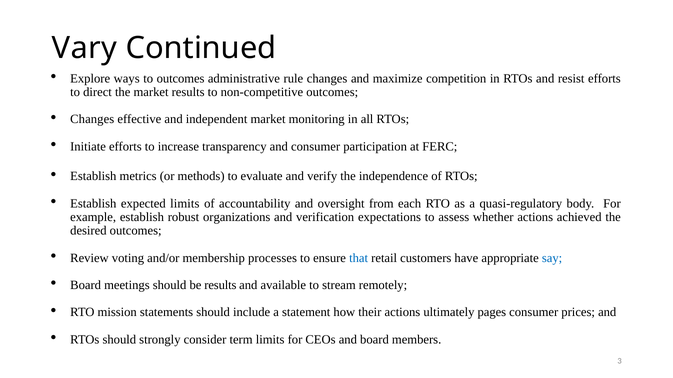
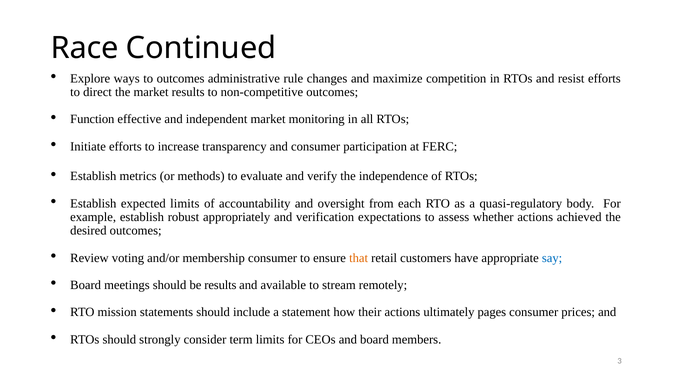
Vary: Vary -> Race
Changes at (92, 119): Changes -> Function
organizations: organizations -> appropriately
membership processes: processes -> consumer
that colour: blue -> orange
